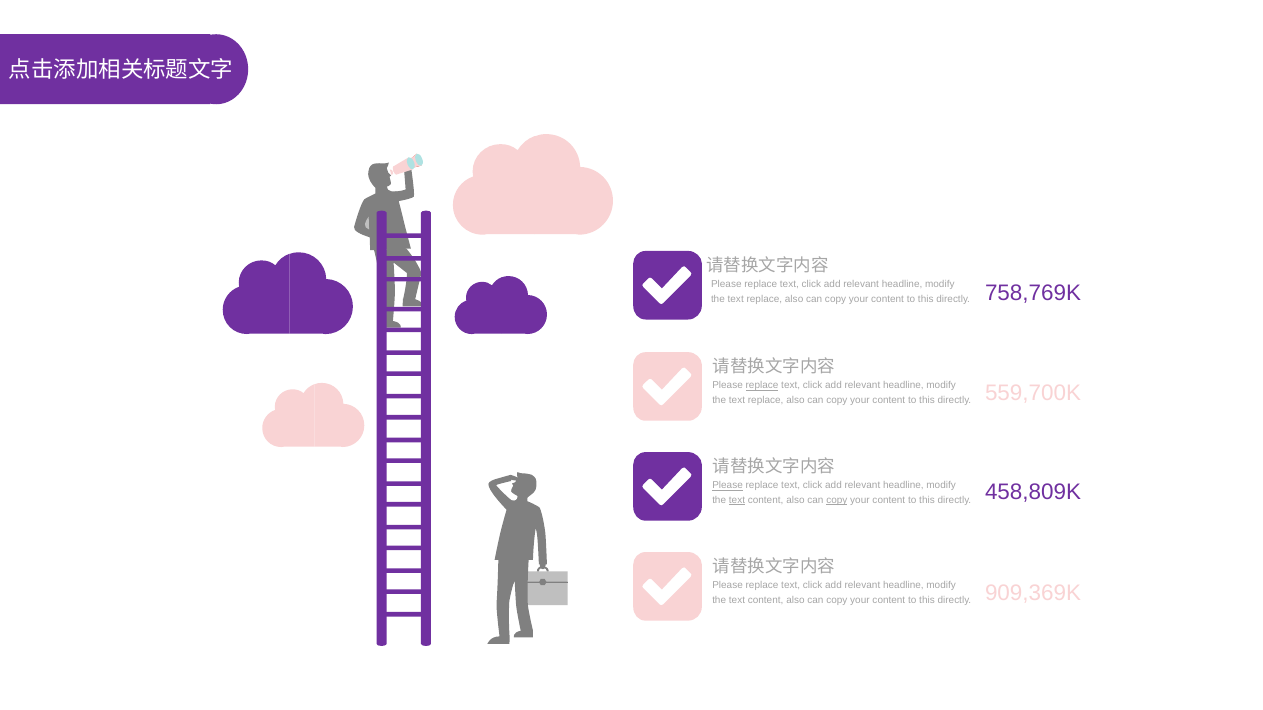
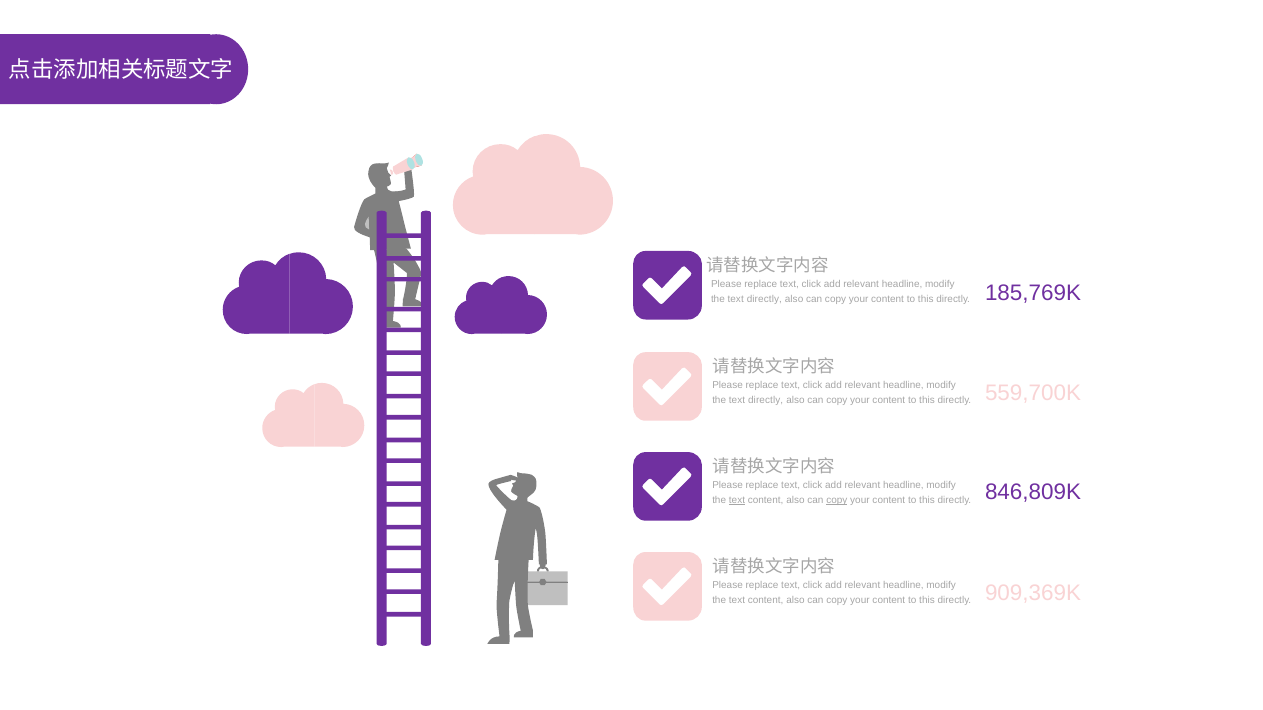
replace at (764, 299): replace -> directly
758,769K: 758,769K -> 185,769K
replace at (762, 386) underline: present -> none
replace at (766, 400): replace -> directly
Please at (728, 486) underline: present -> none
458,809K: 458,809K -> 846,809K
